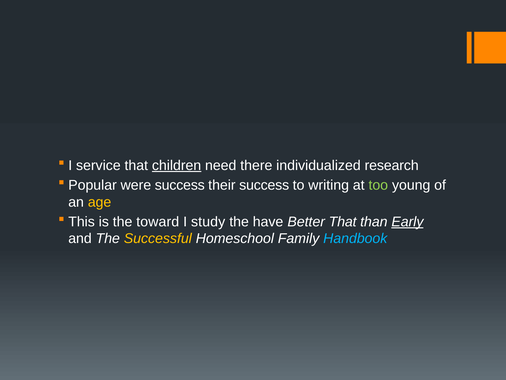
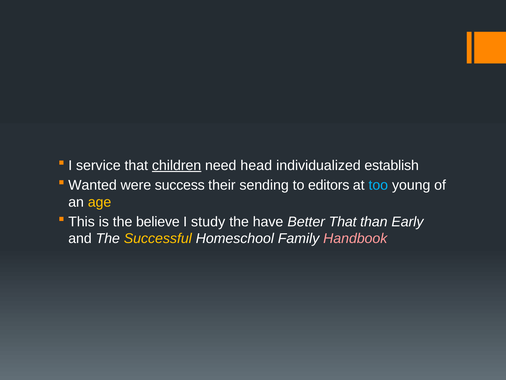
there: there -> head
research: research -> establish
Popular: Popular -> Wanted
their success: success -> sending
writing: writing -> editors
too colour: light green -> light blue
toward: toward -> believe
Early underline: present -> none
Handbook colour: light blue -> pink
